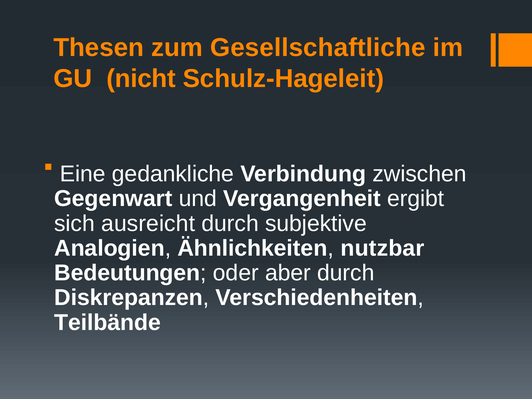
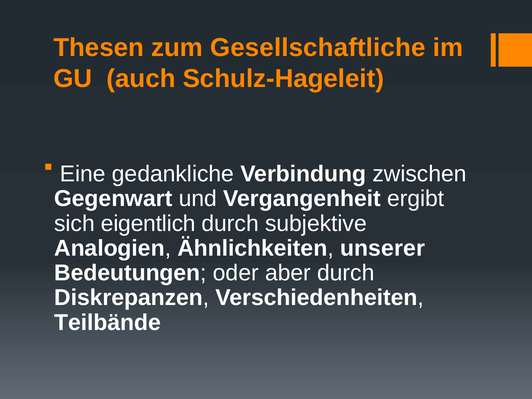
nicht: nicht -> auch
ausreicht: ausreicht -> eigentlich
nutzbar: nutzbar -> unserer
